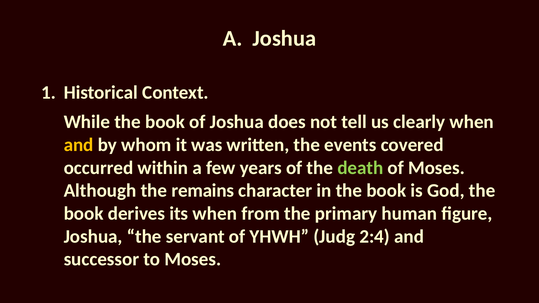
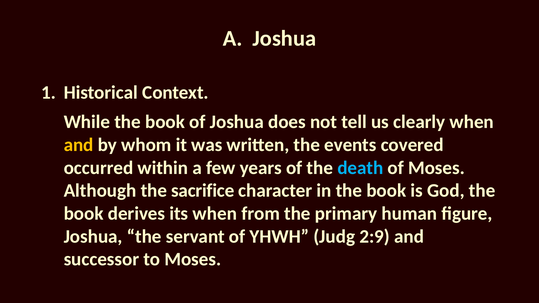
death colour: light green -> light blue
remains: remains -> sacrifice
2:4: 2:4 -> 2:9
